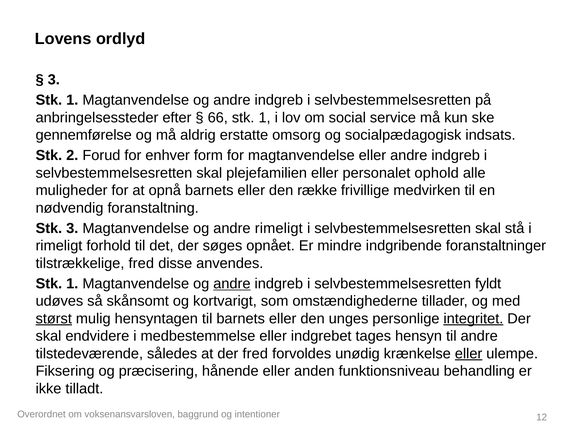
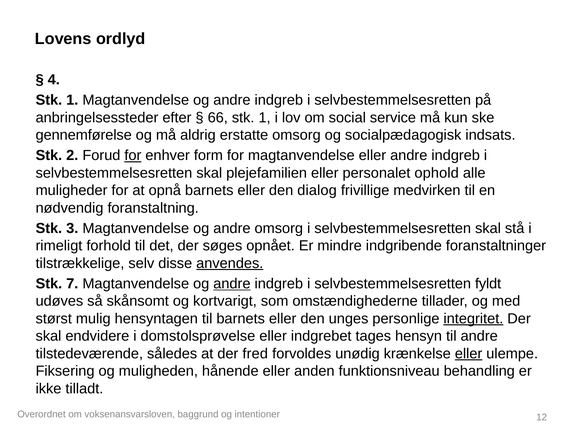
3 at (54, 80): 3 -> 4
for at (133, 155) underline: none -> present
række: række -> dialog
andre rimeligt: rimeligt -> omsorg
tilstrækkelige fred: fred -> selv
anvendes underline: none -> present
1 at (72, 283): 1 -> 7
størst underline: present -> none
medbestemmelse: medbestemmelse -> domstolsprøvelse
præcisering: præcisering -> muligheden
